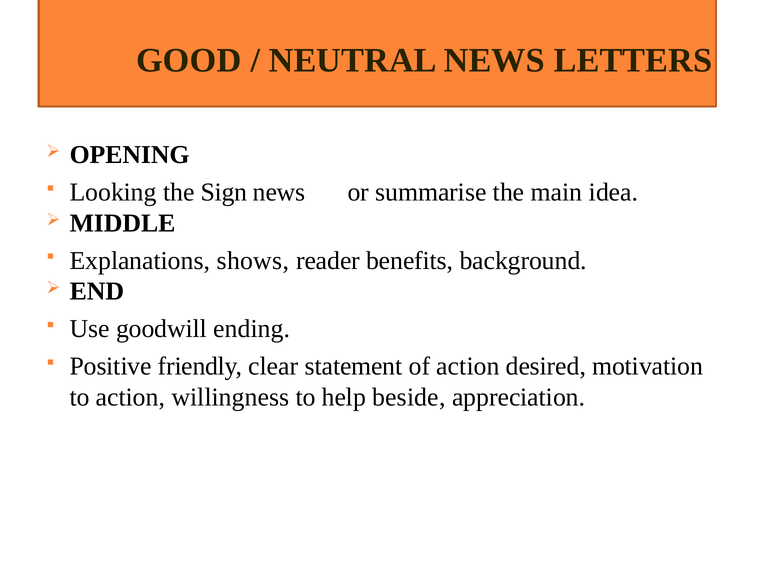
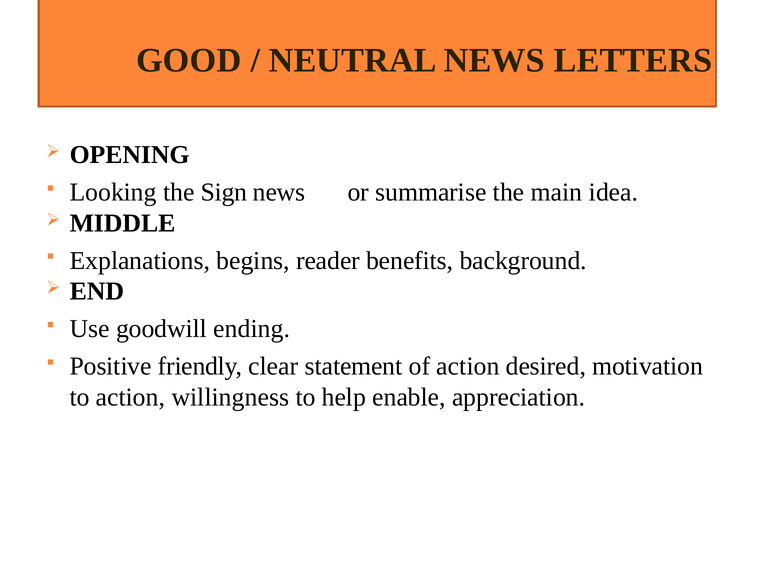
shows: shows -> begins
beside: beside -> enable
